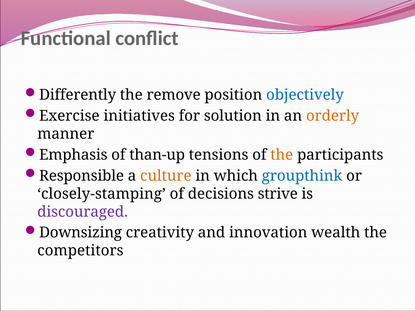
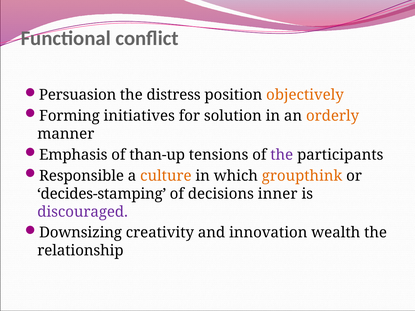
Differently: Differently -> Persuasion
remove: remove -> distress
objectively colour: blue -> orange
Exercise: Exercise -> Forming
the at (282, 155) colour: orange -> purple
groupthink colour: blue -> orange
closely-stamping: closely-stamping -> decides-stamping
strive: strive -> inner
competitors: competitors -> relationship
